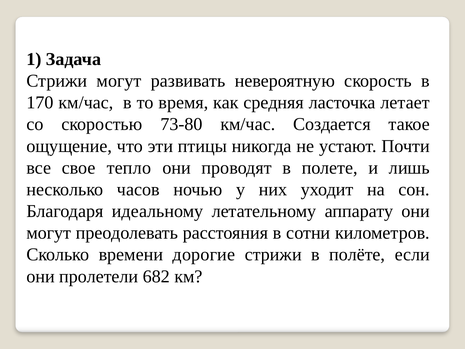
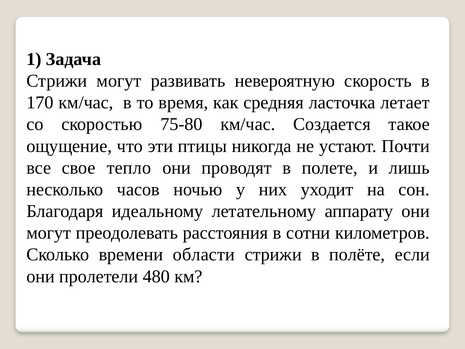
73-80: 73-80 -> 75-80
дорогие: дорогие -> области
682: 682 -> 480
